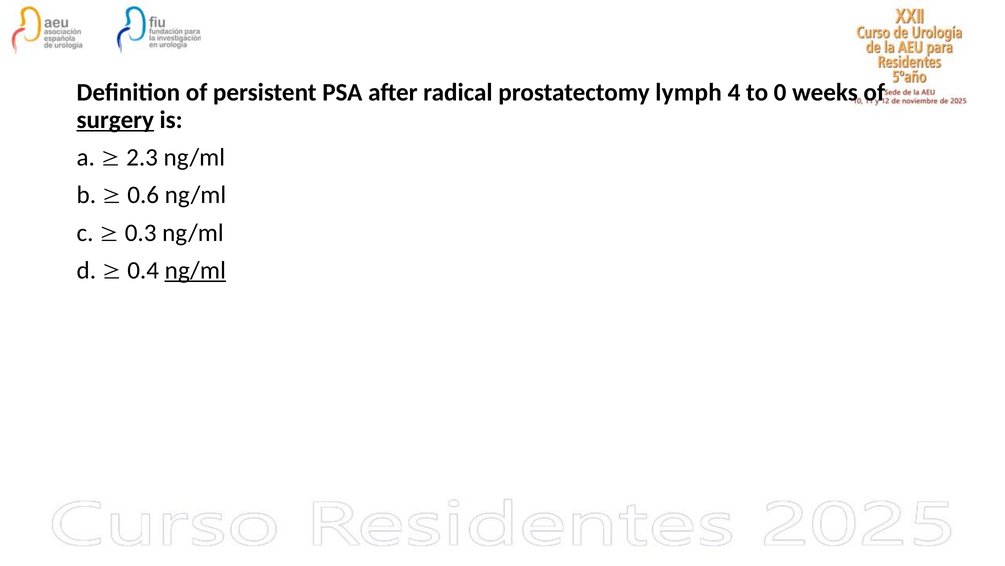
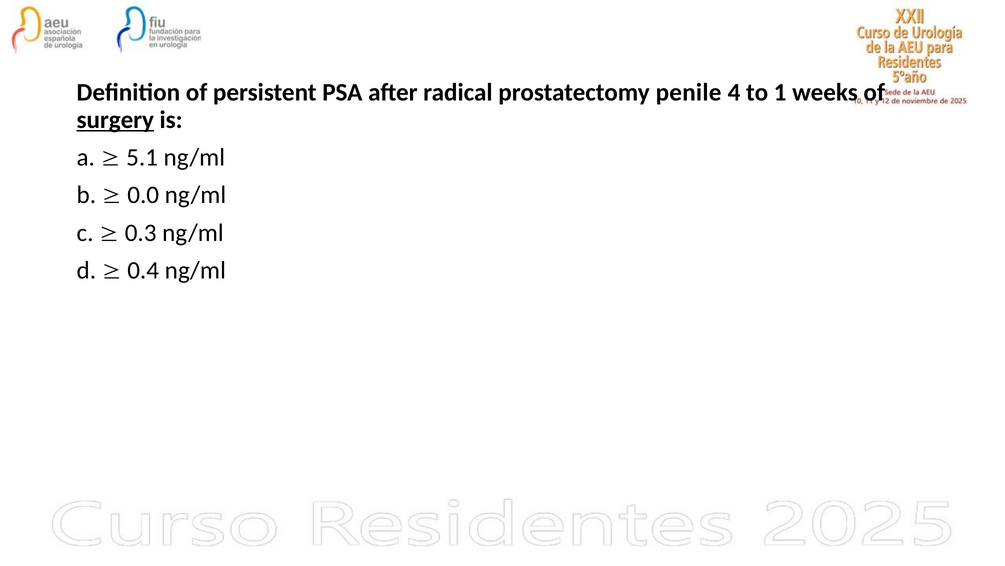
lymph: lymph -> penile
0: 0 -> 1
2.3: 2.3 -> 5.1
0.6: 0.6 -> 0.0
ng/ml at (195, 270) underline: present -> none
